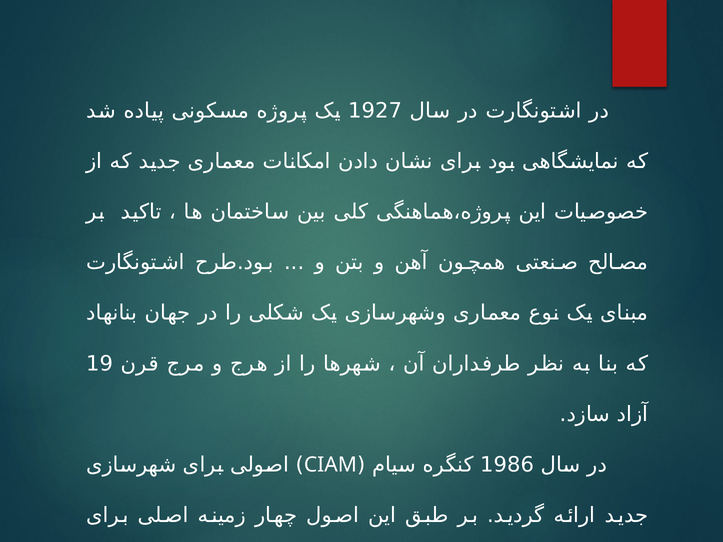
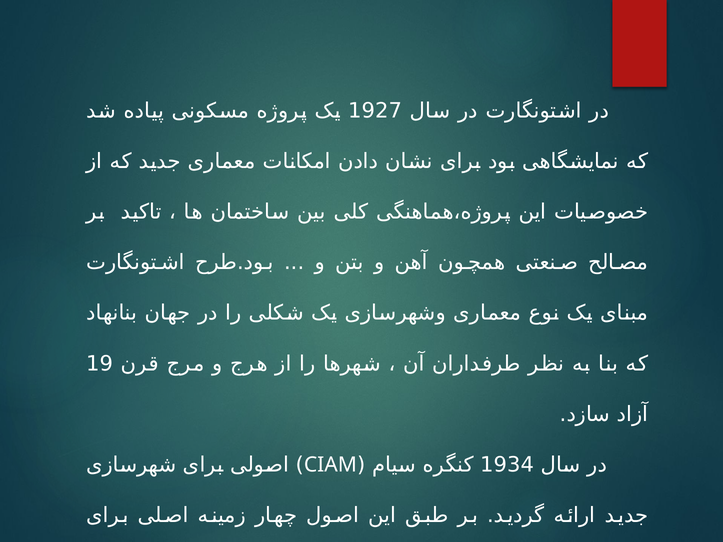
1986: 1986 -> 1934
